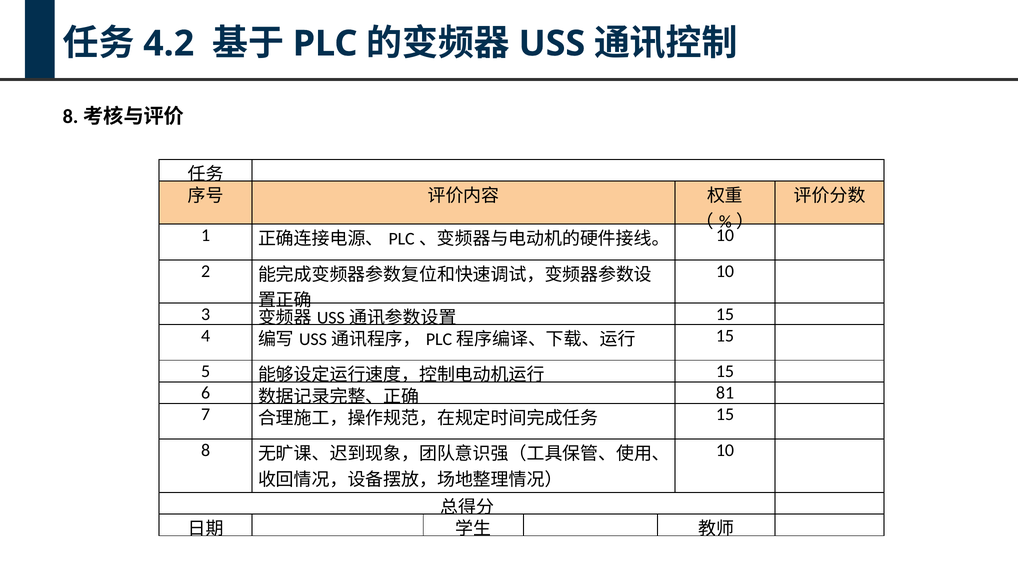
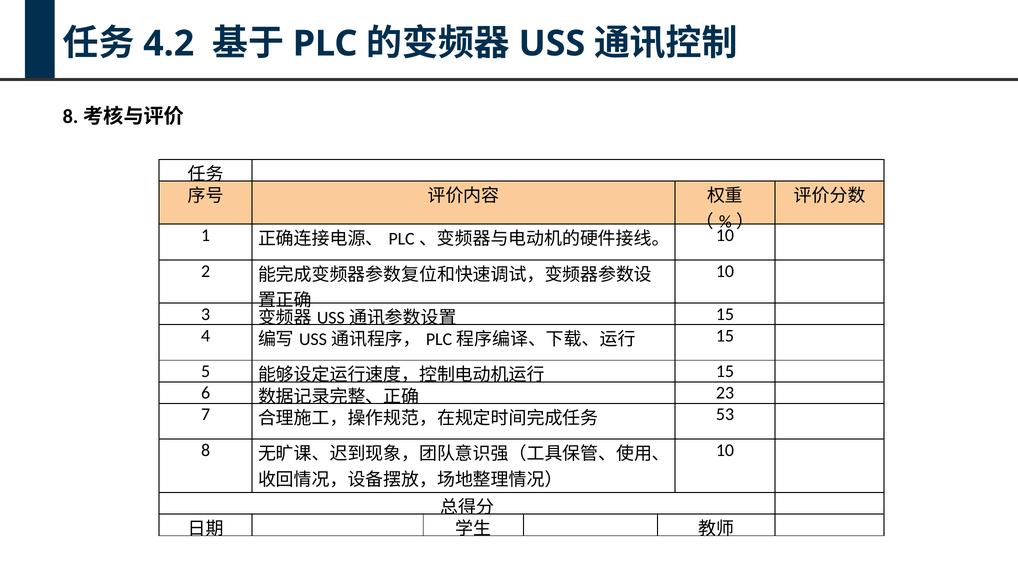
81: 81 -> 23
15 at (725, 415): 15 -> 53
